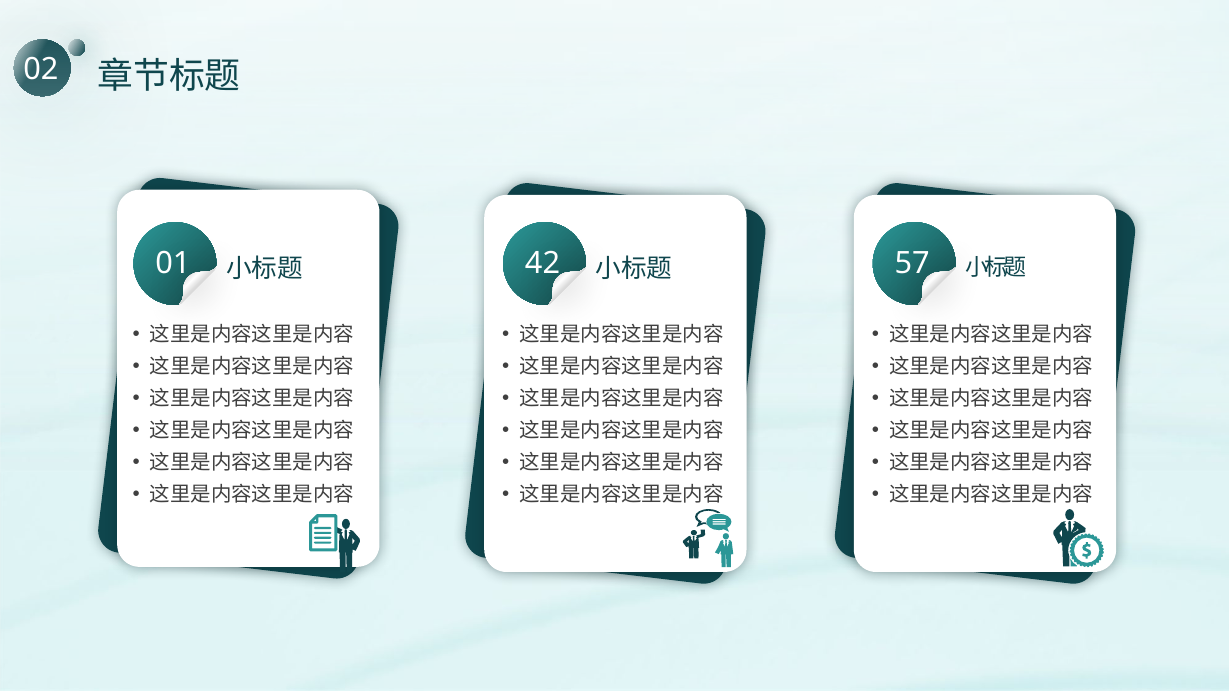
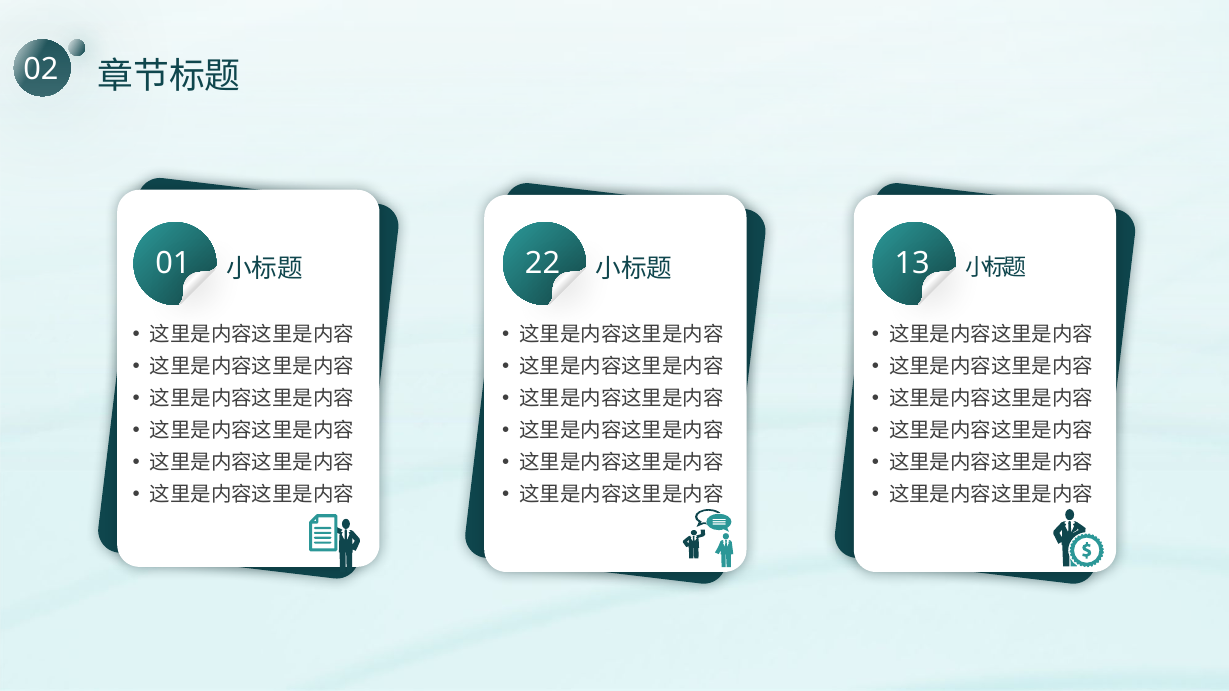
42: 42 -> 22
57: 57 -> 13
